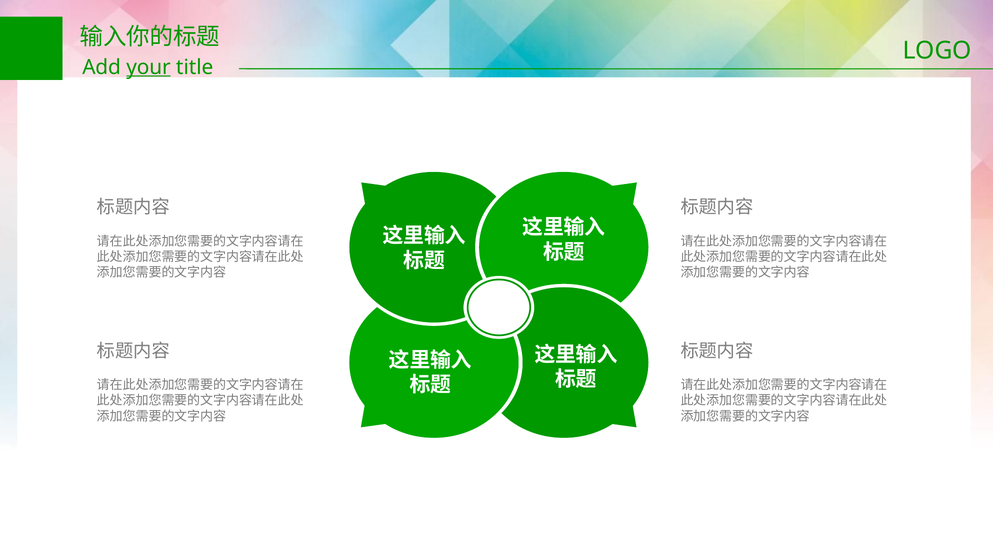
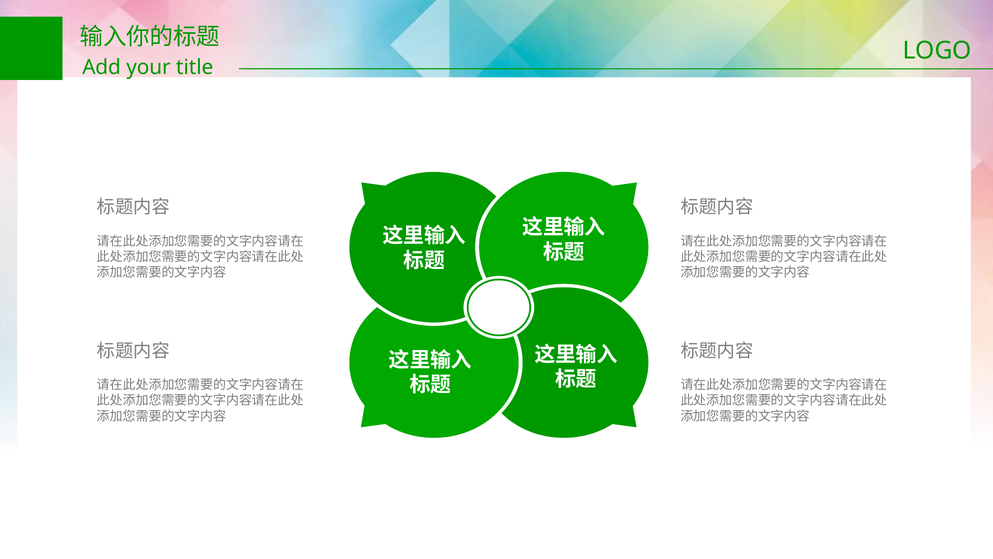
your underline: present -> none
